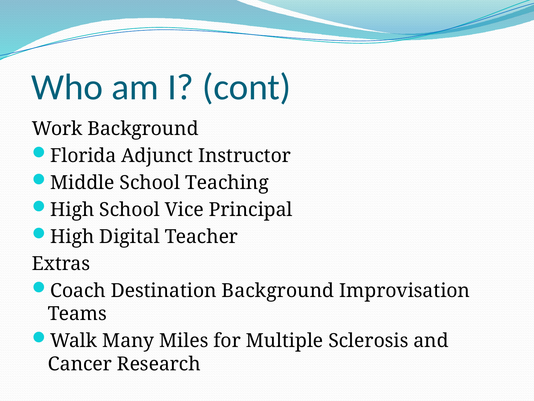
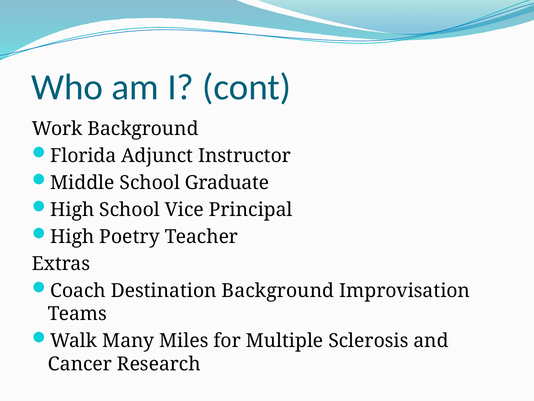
Teaching: Teaching -> Graduate
Digital: Digital -> Poetry
